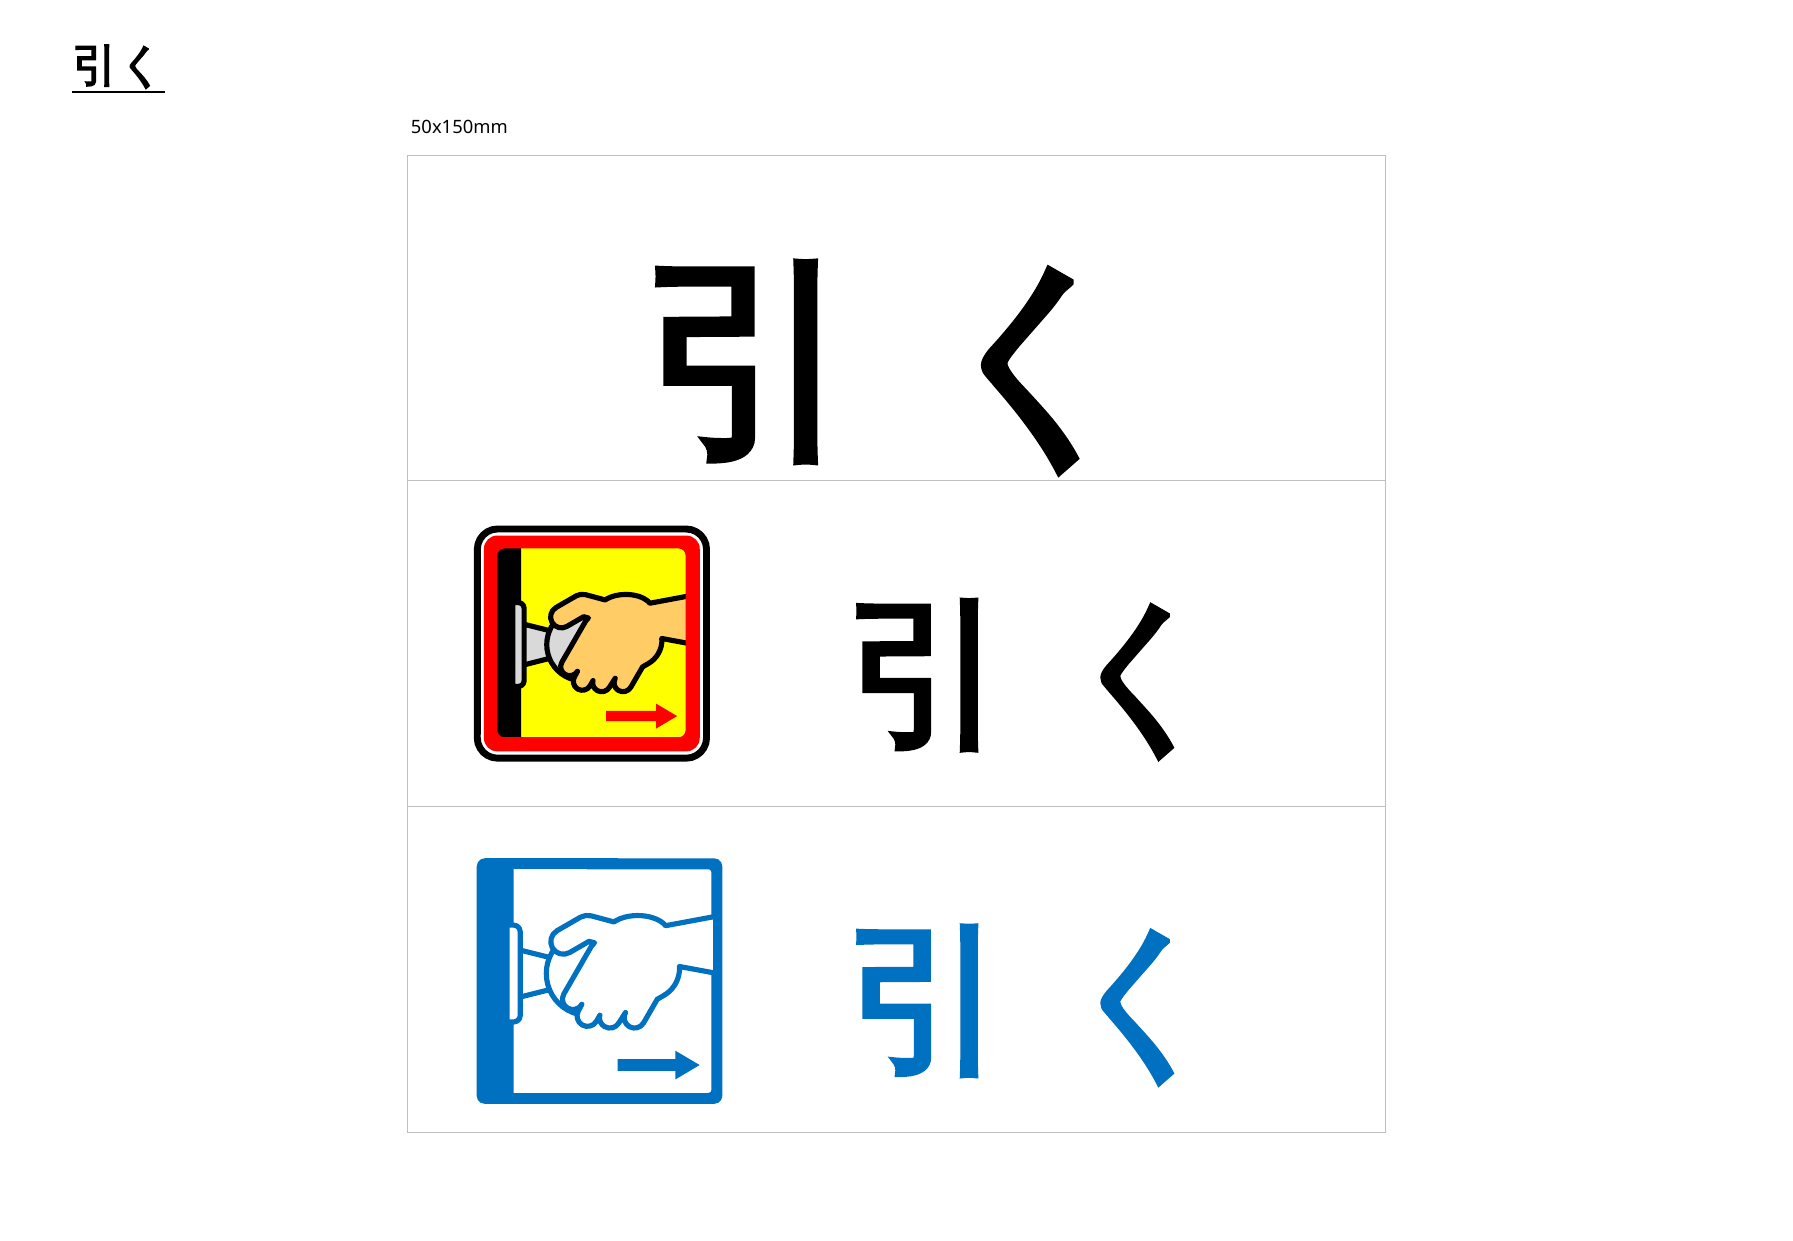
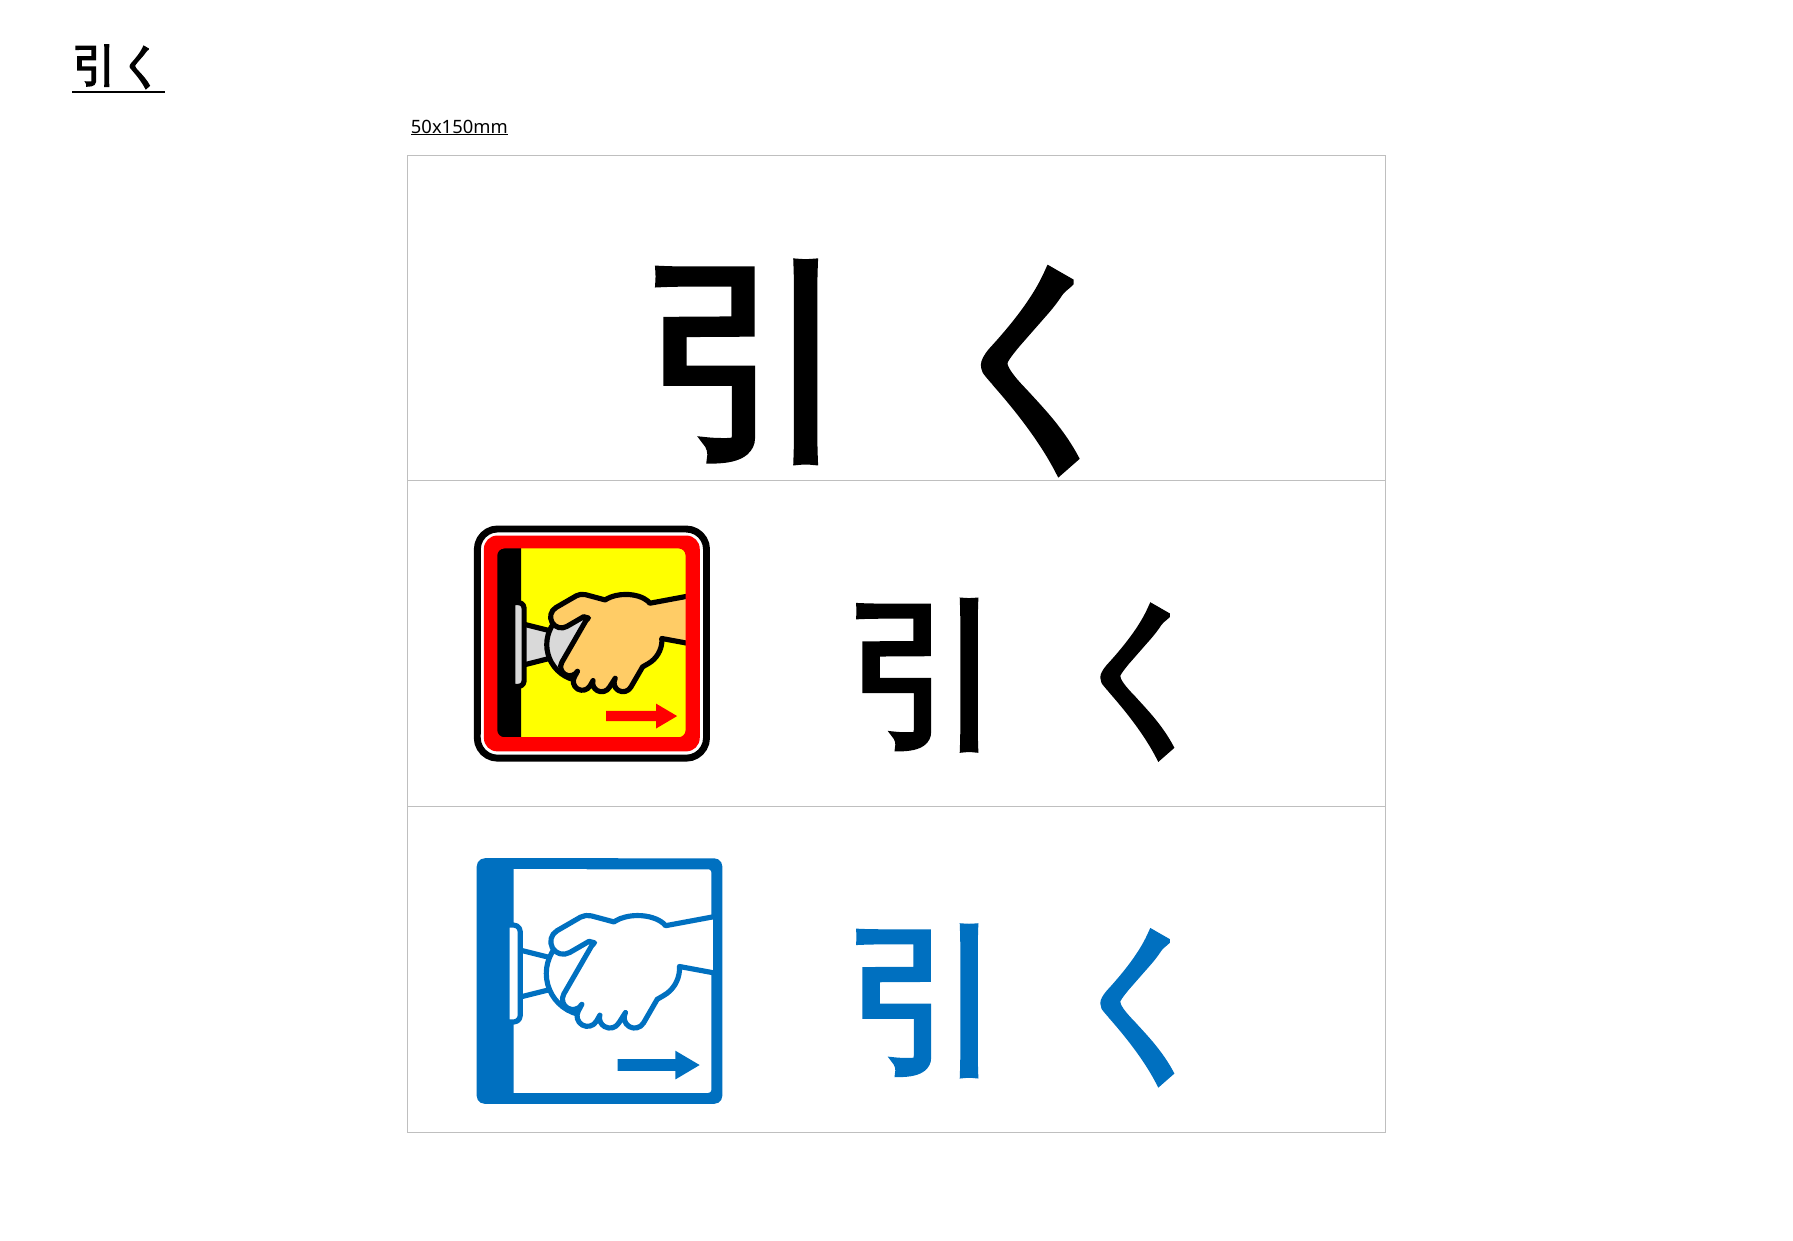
50x150mm underline: none -> present
